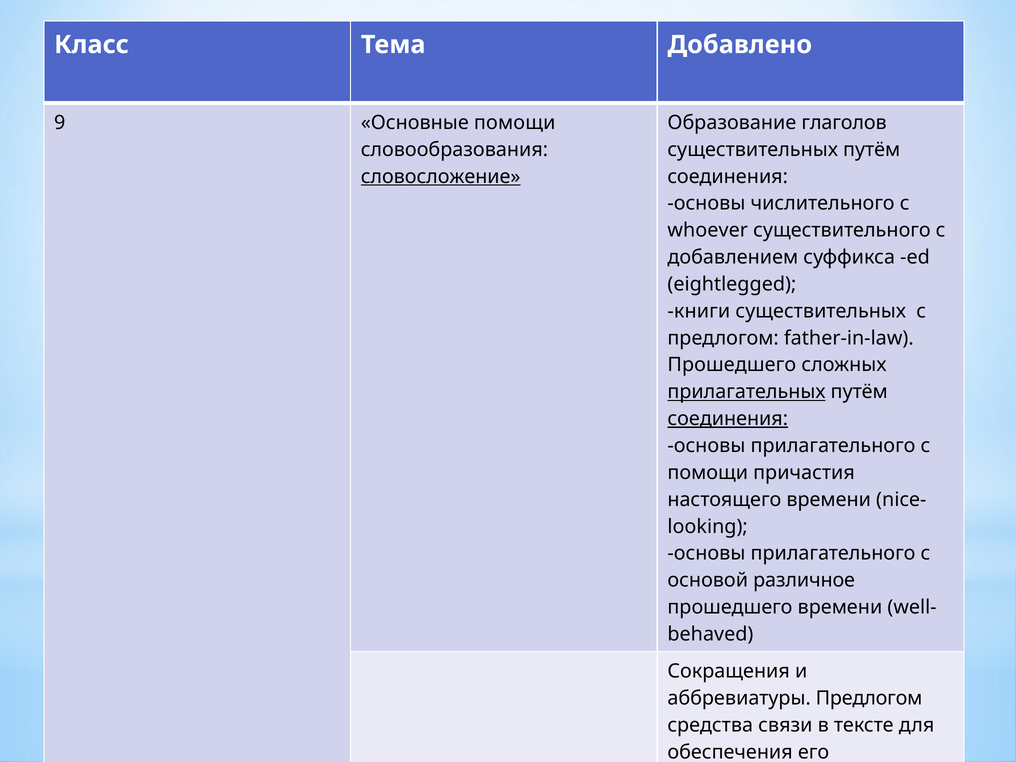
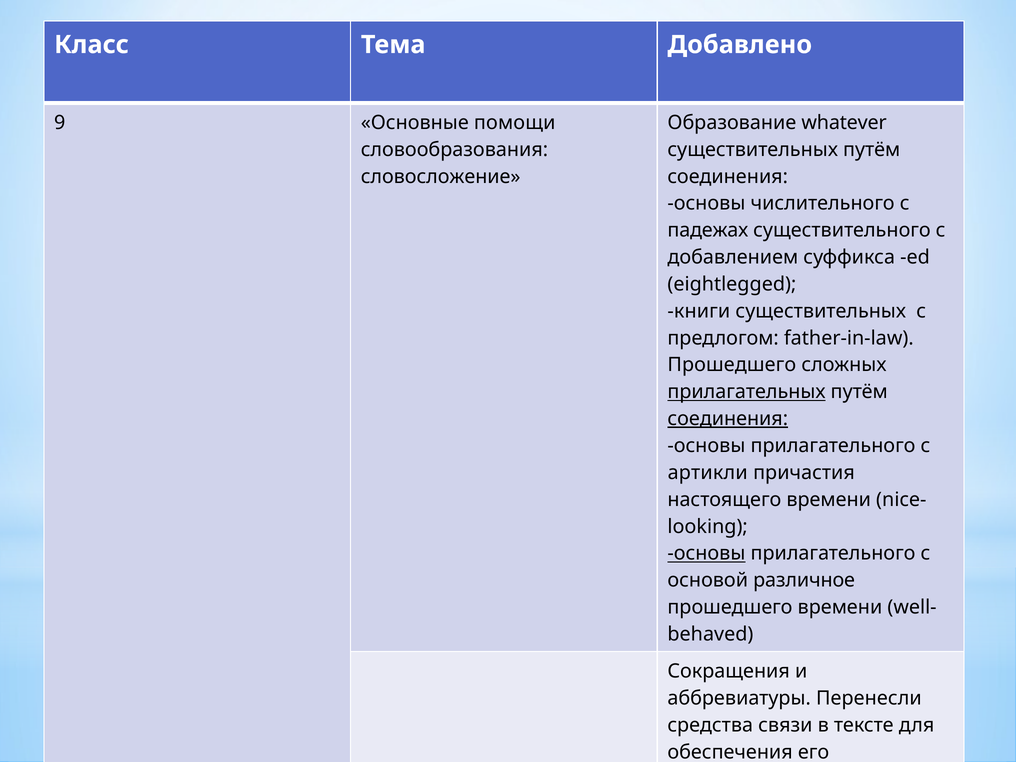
глаголов: глаголов -> whatever
словосложение underline: present -> none
whoever: whoever -> падежах
помощи at (708, 473): помощи -> артикли
основы at (706, 553) underline: none -> present
аббревиатуры Предлогом: Предлогом -> Перенесли
